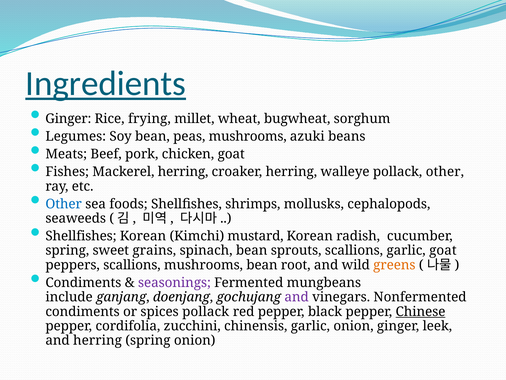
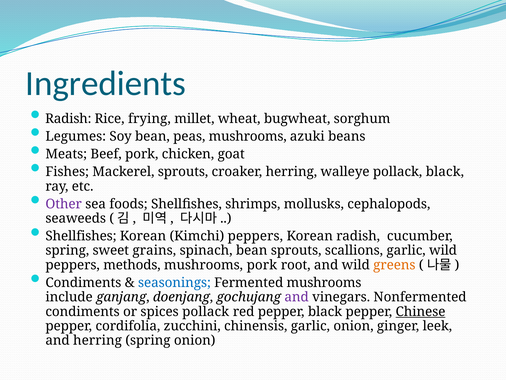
Ingredients underline: present -> none
Ginger at (68, 119): Ginger -> Radish
Mackerel herring: herring -> sprouts
pollack other: other -> black
Other at (64, 204) colour: blue -> purple
Kimchi mustard: mustard -> peppers
garlic goat: goat -> wild
peppers scallions: scallions -> methods
mushrooms bean: bean -> pork
seasonings colour: purple -> blue
Fermented mungbeans: mungbeans -> mushrooms
